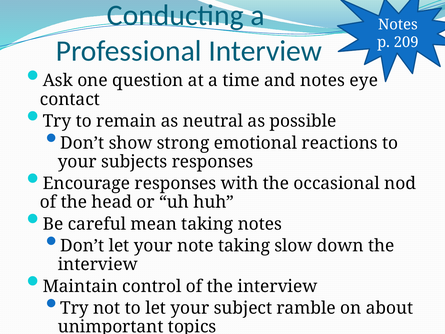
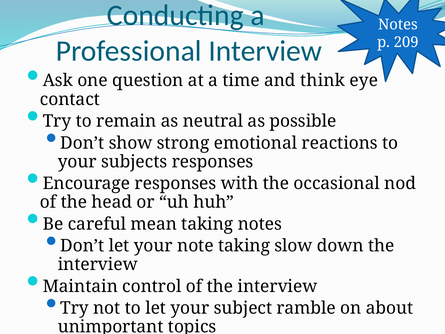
and notes: notes -> think
